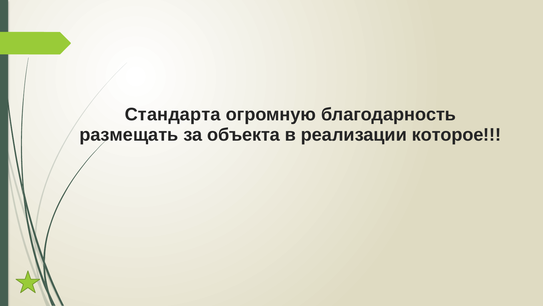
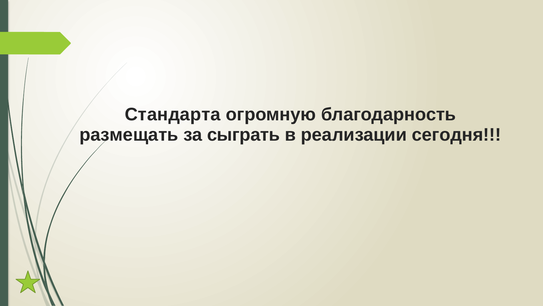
объекта: объекта -> сыграть
которое: которое -> сегодня
